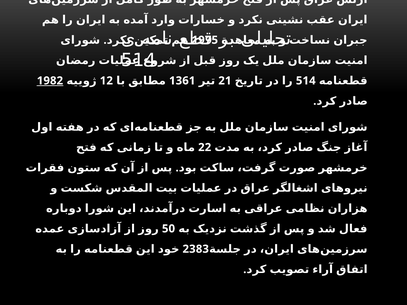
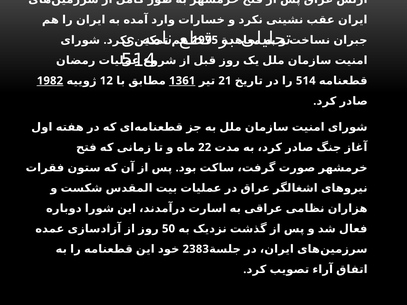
1361 underline: none -> present
